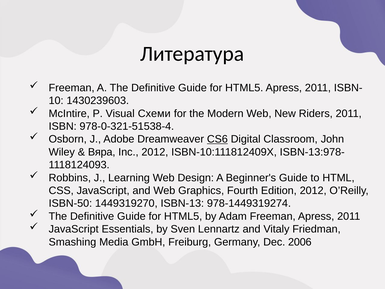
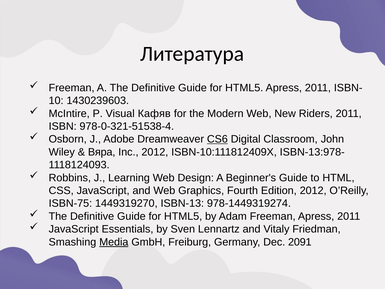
Схеми: Схеми -> Кафяв
ISBN-50: ISBN-50 -> ISBN-75
Media underline: none -> present
2006: 2006 -> 2091
